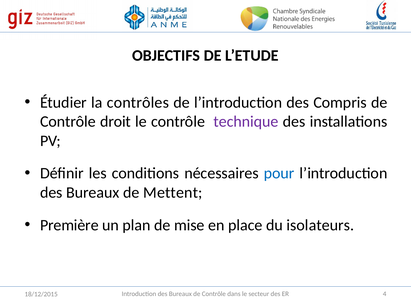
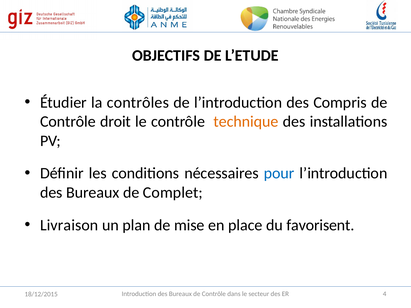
technique colour: purple -> orange
Mettent: Mettent -> Complet
Première: Première -> Livraison
isolateurs: isolateurs -> favorisent
